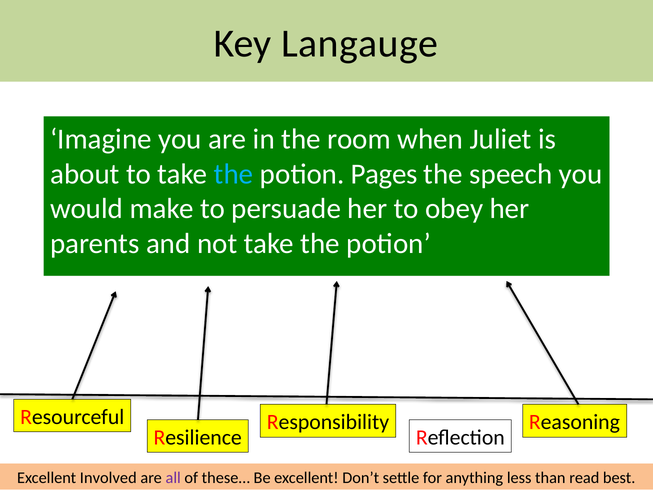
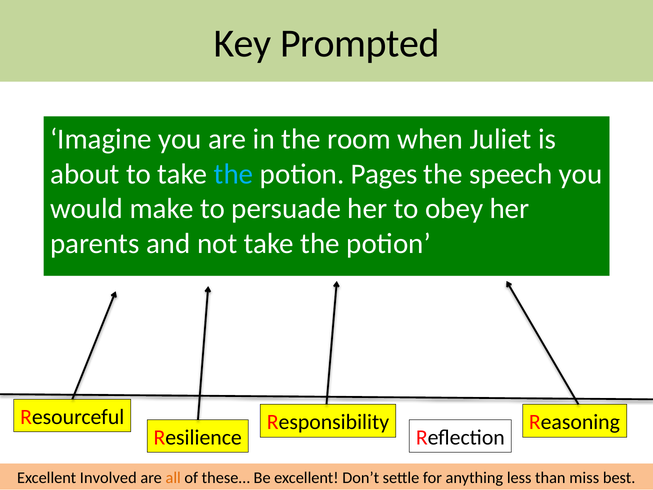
Langauge: Langauge -> Prompted
all colour: purple -> orange
read: read -> miss
